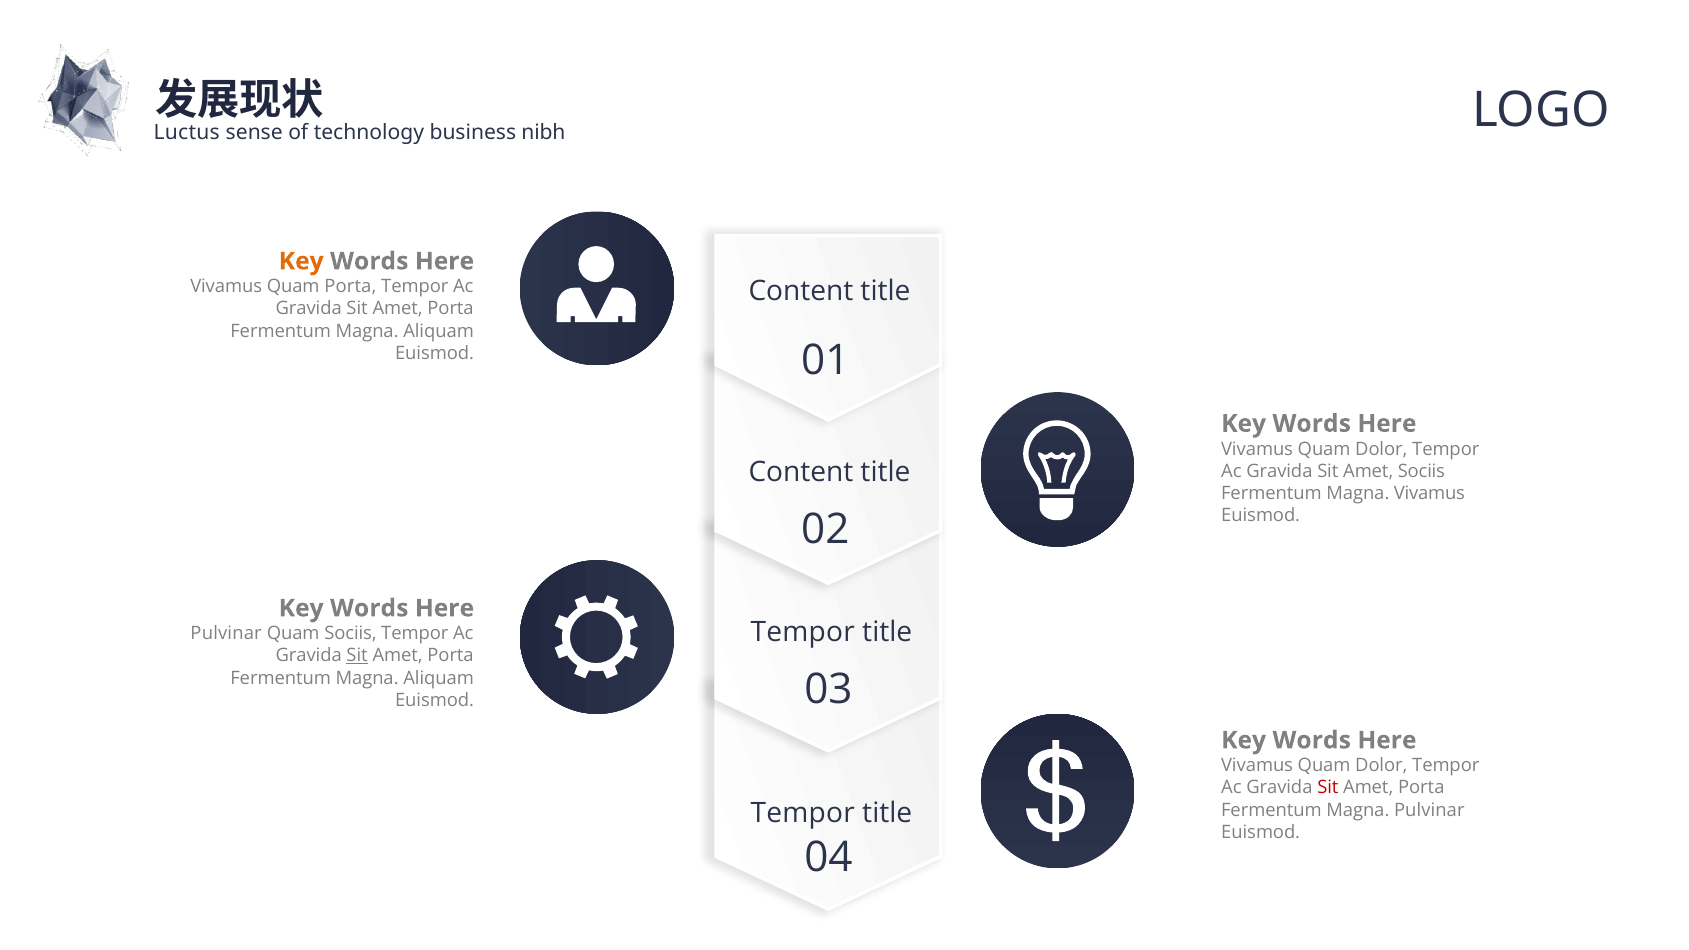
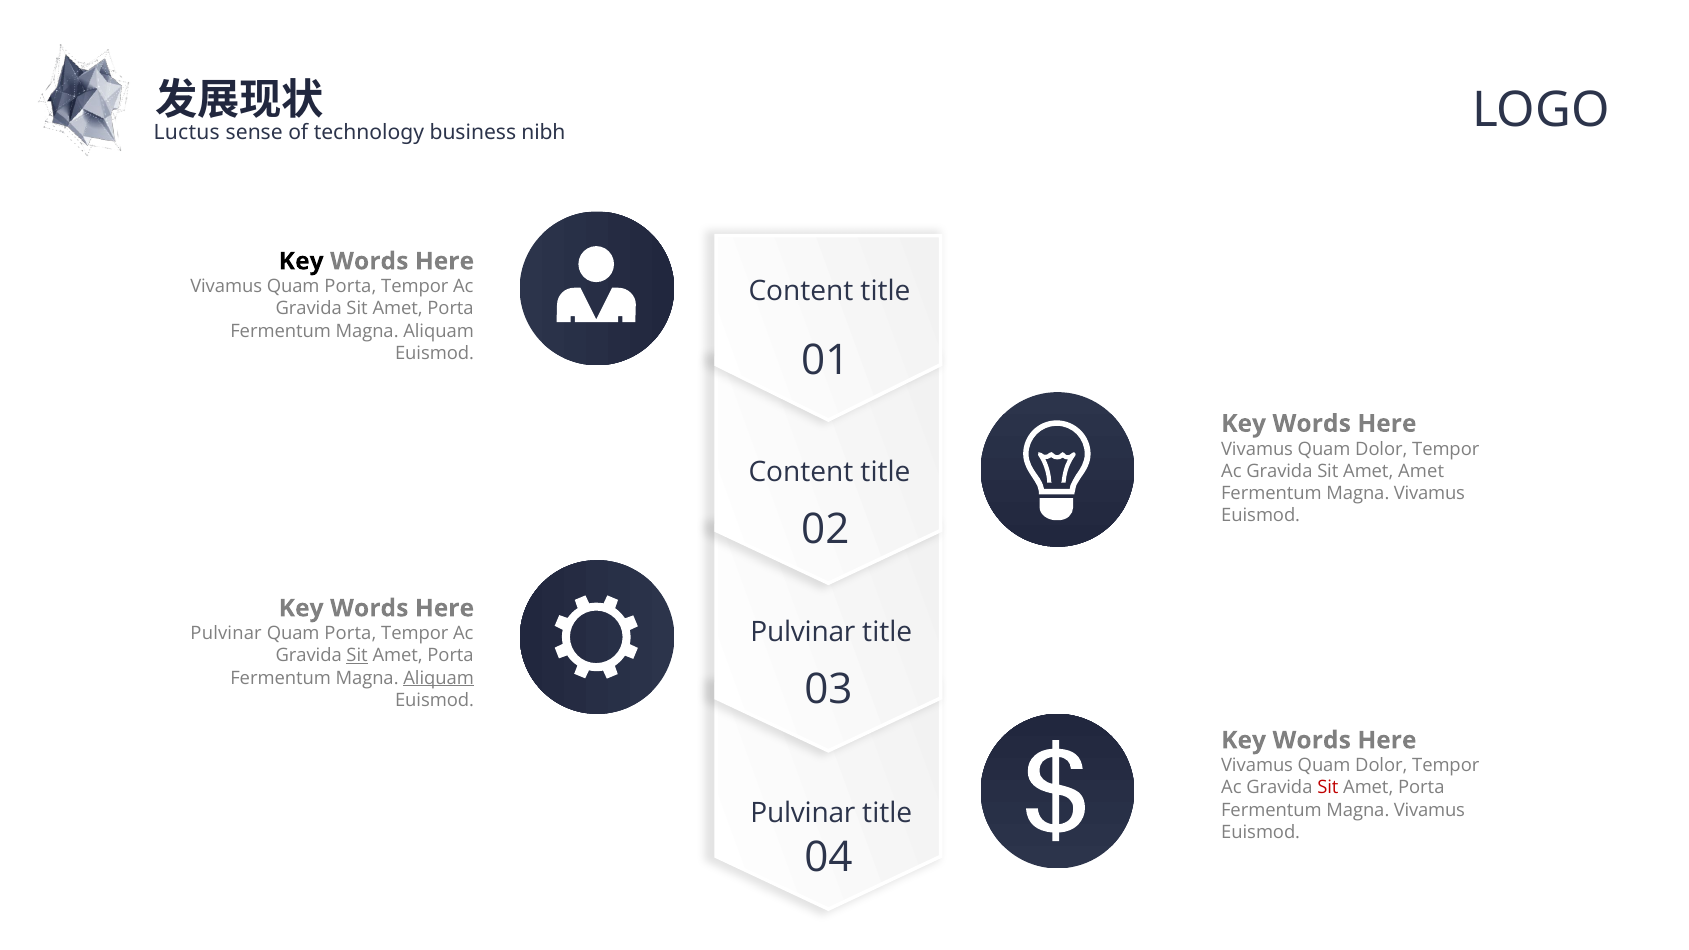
Key at (301, 261) colour: orange -> black
Amet Sociis: Sociis -> Amet
Tempor at (803, 632): Tempor -> Pulvinar
Sociis at (350, 634): Sociis -> Porta
Aliquam at (439, 678) underline: none -> present
Tempor at (803, 813): Tempor -> Pulvinar
Pulvinar at (1429, 810): Pulvinar -> Vivamus
